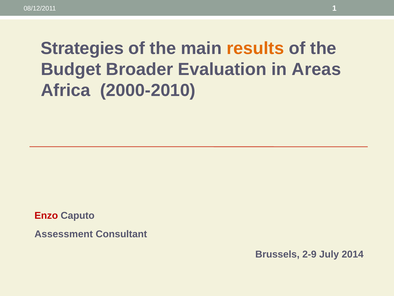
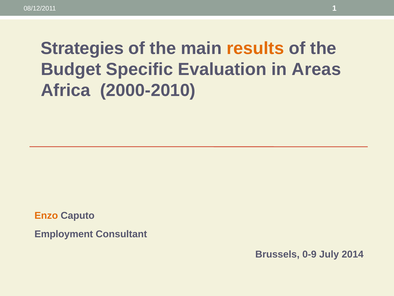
Broader: Broader -> Specific
Enzo colour: red -> orange
Assessment: Assessment -> Employment
2-9: 2-9 -> 0-9
